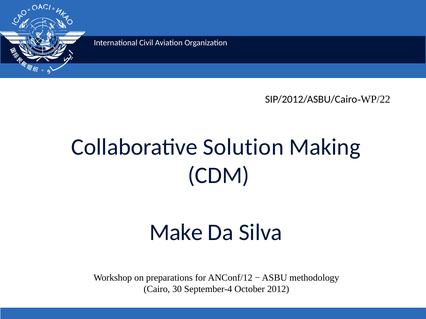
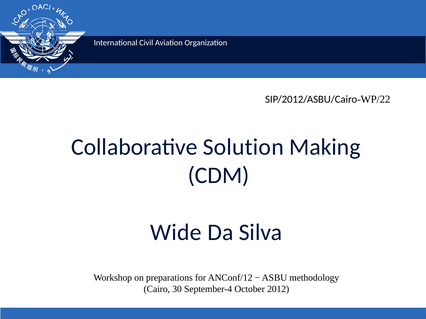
Make: Make -> Wide
